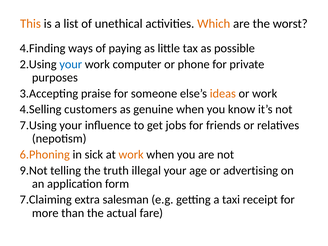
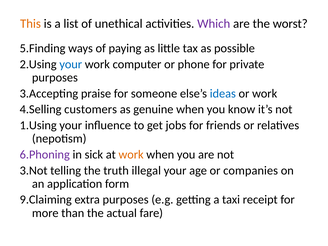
Which colour: orange -> purple
4.Finding: 4.Finding -> 5.Finding
ideas colour: orange -> blue
7.Using: 7.Using -> 1.Using
6.Phoning colour: orange -> purple
9.Not: 9.Not -> 3.Not
advertising: advertising -> companies
7.Claiming: 7.Claiming -> 9.Claiming
extra salesman: salesman -> purposes
